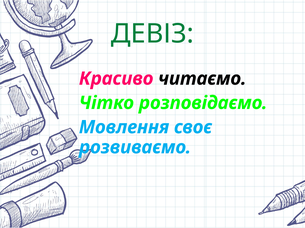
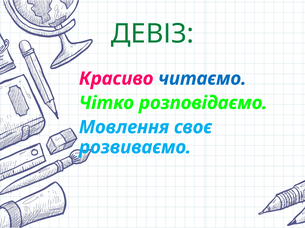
читаємо colour: black -> blue
